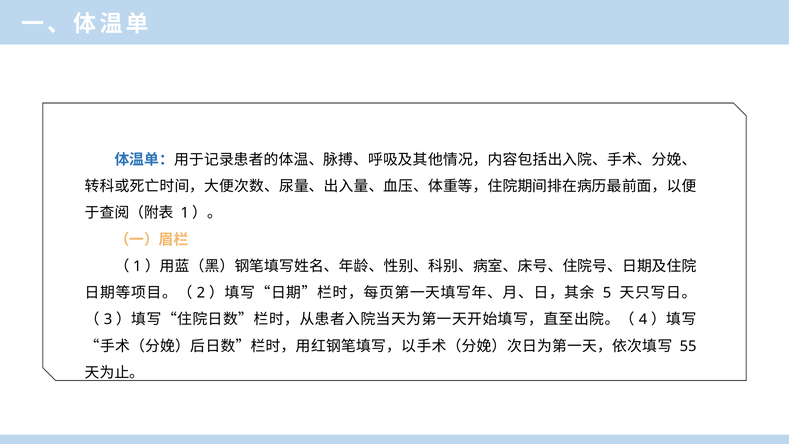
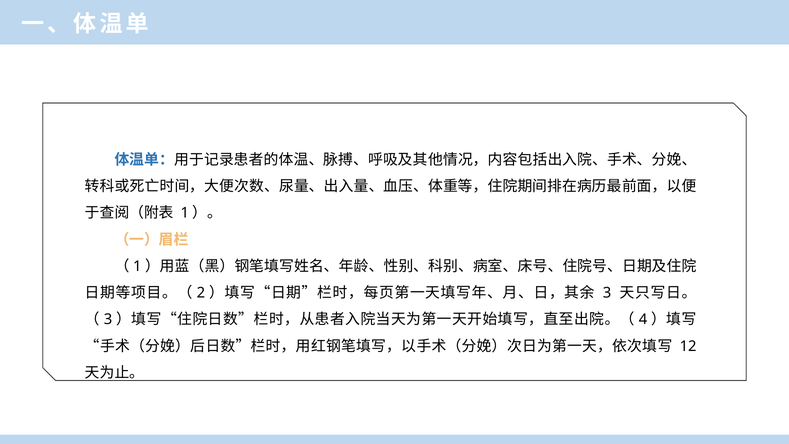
5 at (607, 293): 5 -> 3
55: 55 -> 12
